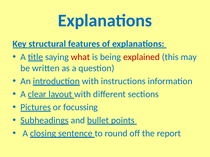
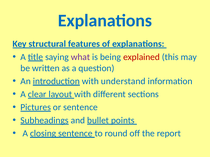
what colour: red -> purple
instructions: instructions -> understand
or focussing: focussing -> sentence
